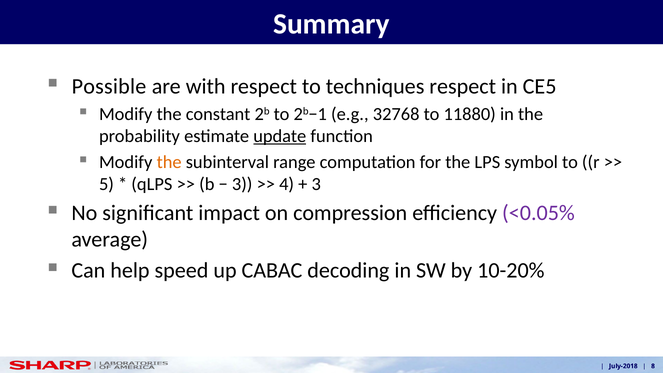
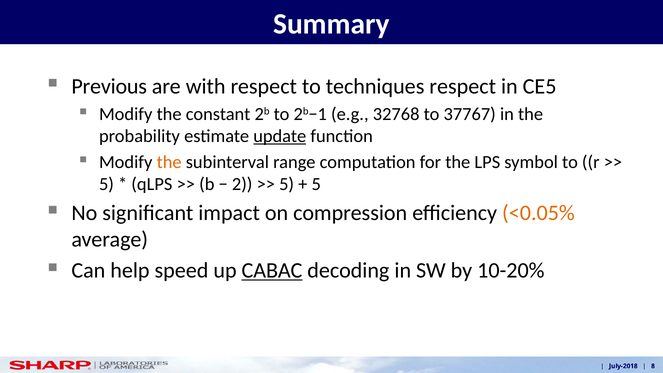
Possible: Possible -> Previous
11880: 11880 -> 37767
3 at (242, 184): 3 -> 2
4 at (287, 184): 4 -> 5
3 at (316, 184): 3 -> 5
<0.05% colour: purple -> orange
CABAC underline: none -> present
